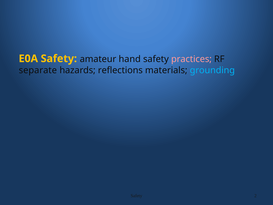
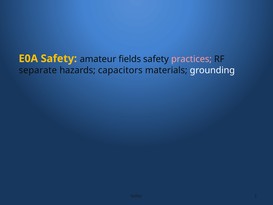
hand: hand -> fields
reflections: reflections -> capacitors
grounding colour: light blue -> white
